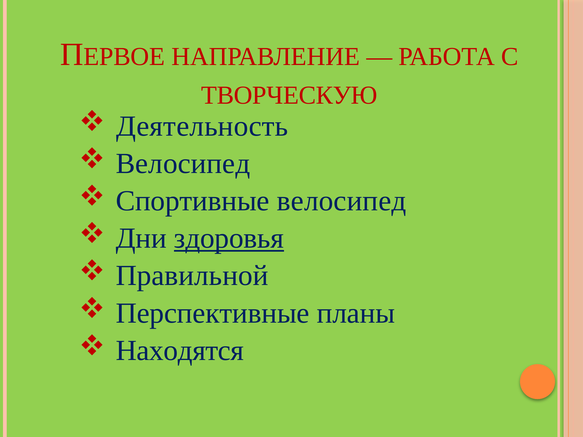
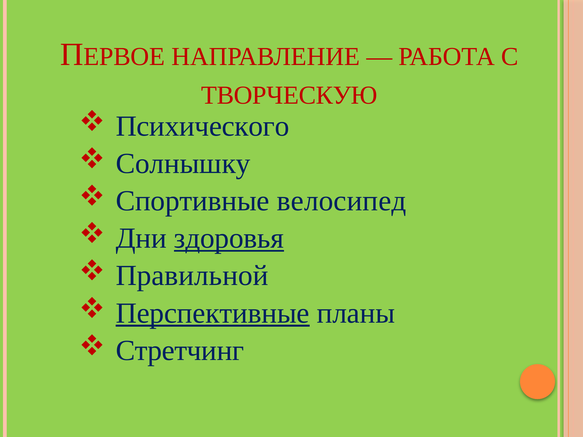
Деятельность: Деятельность -> Психического
Велосипед at (183, 164): Велосипед -> Солнышку
Перспективные underline: none -> present
Находятся: Находятся -> Стретчинг
